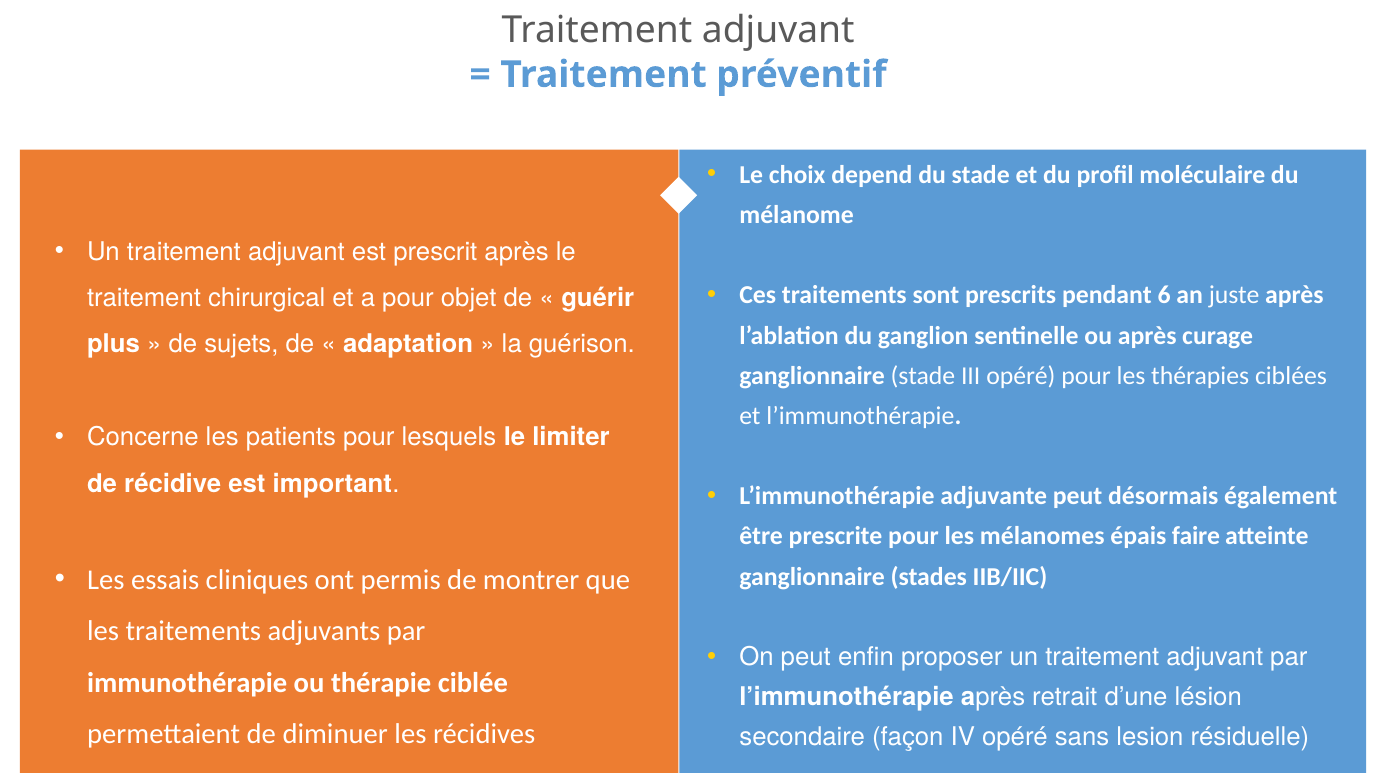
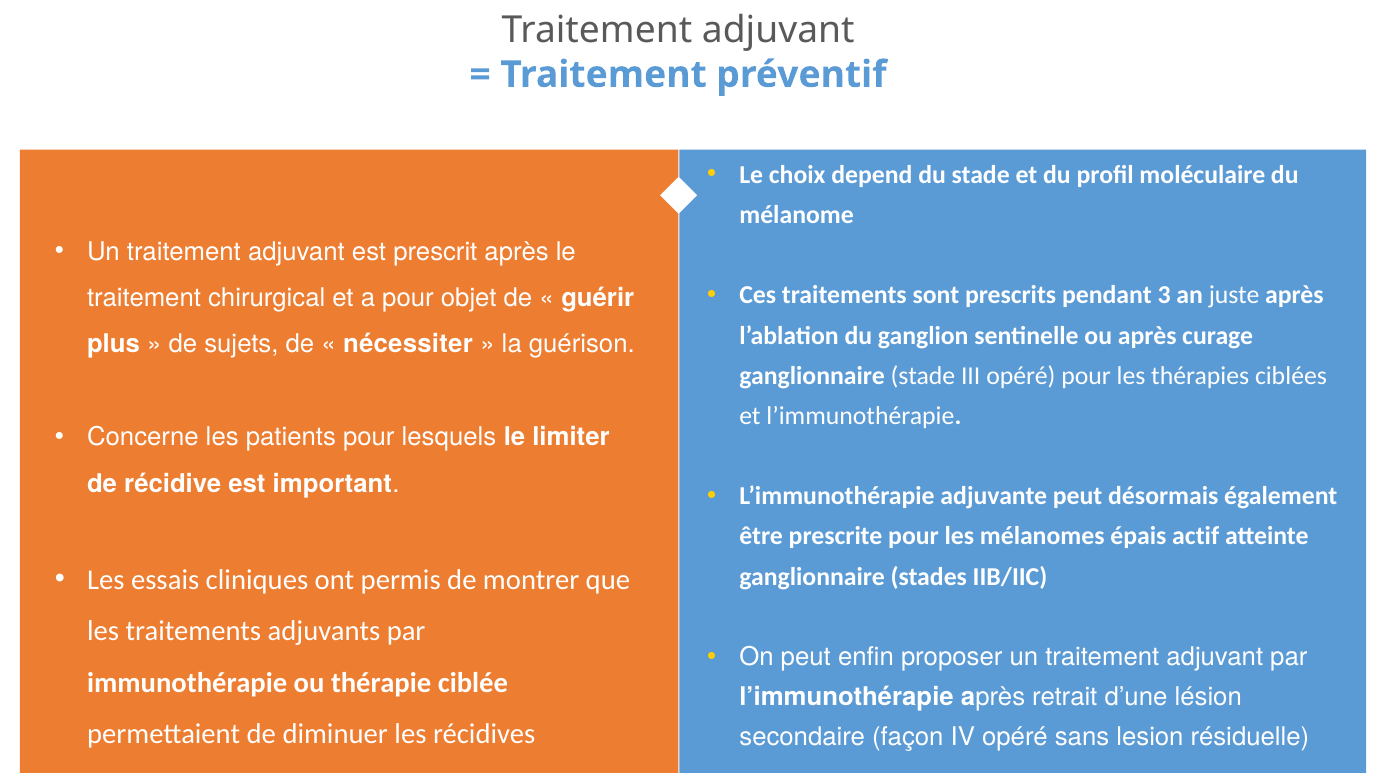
6: 6 -> 3
adaptation: adaptation -> nécessiter
faire: faire -> actif
